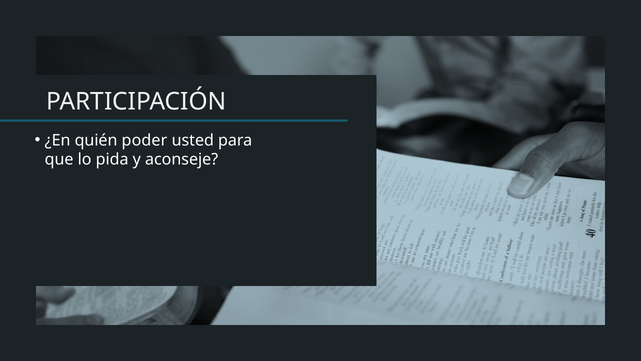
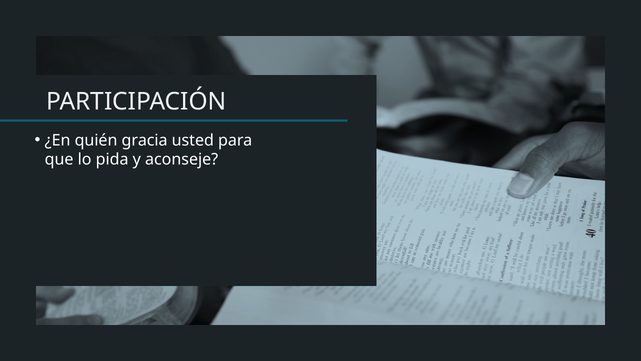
poder: poder -> gracia
